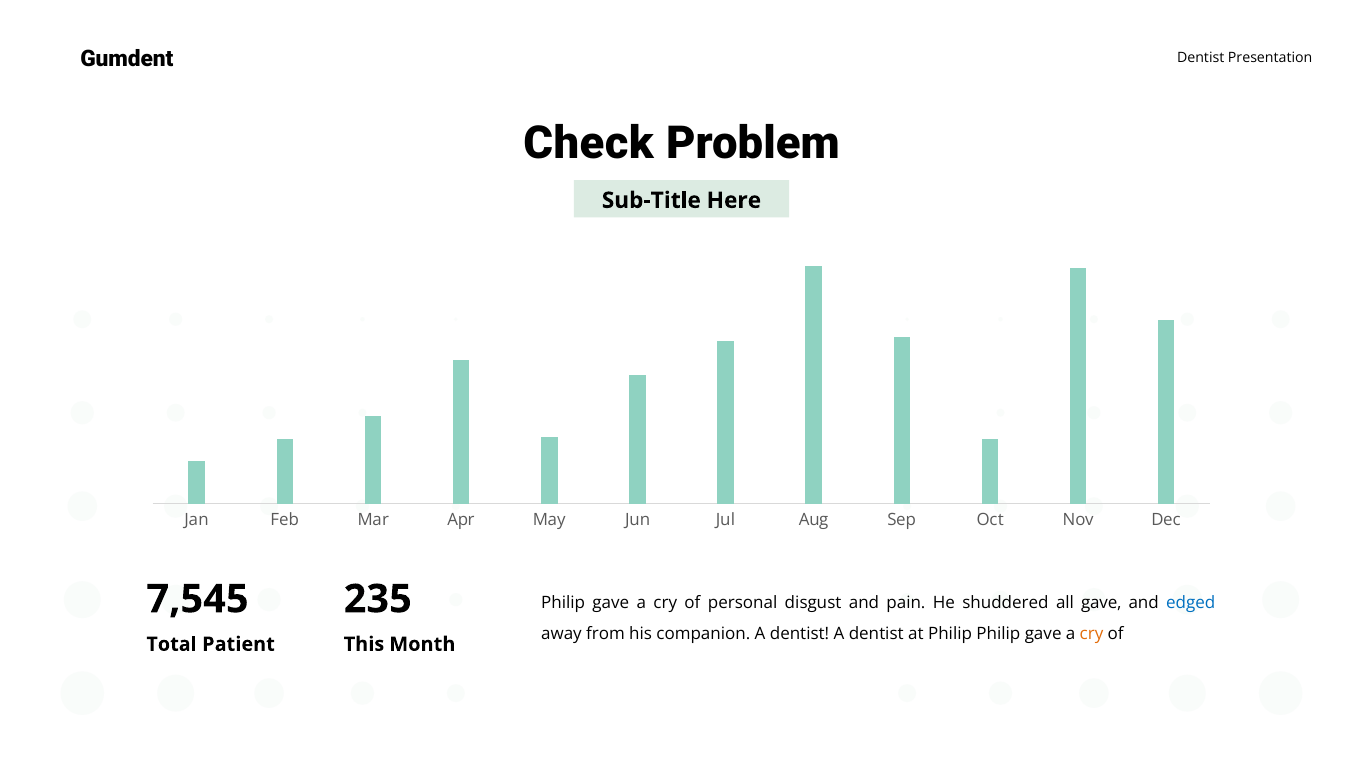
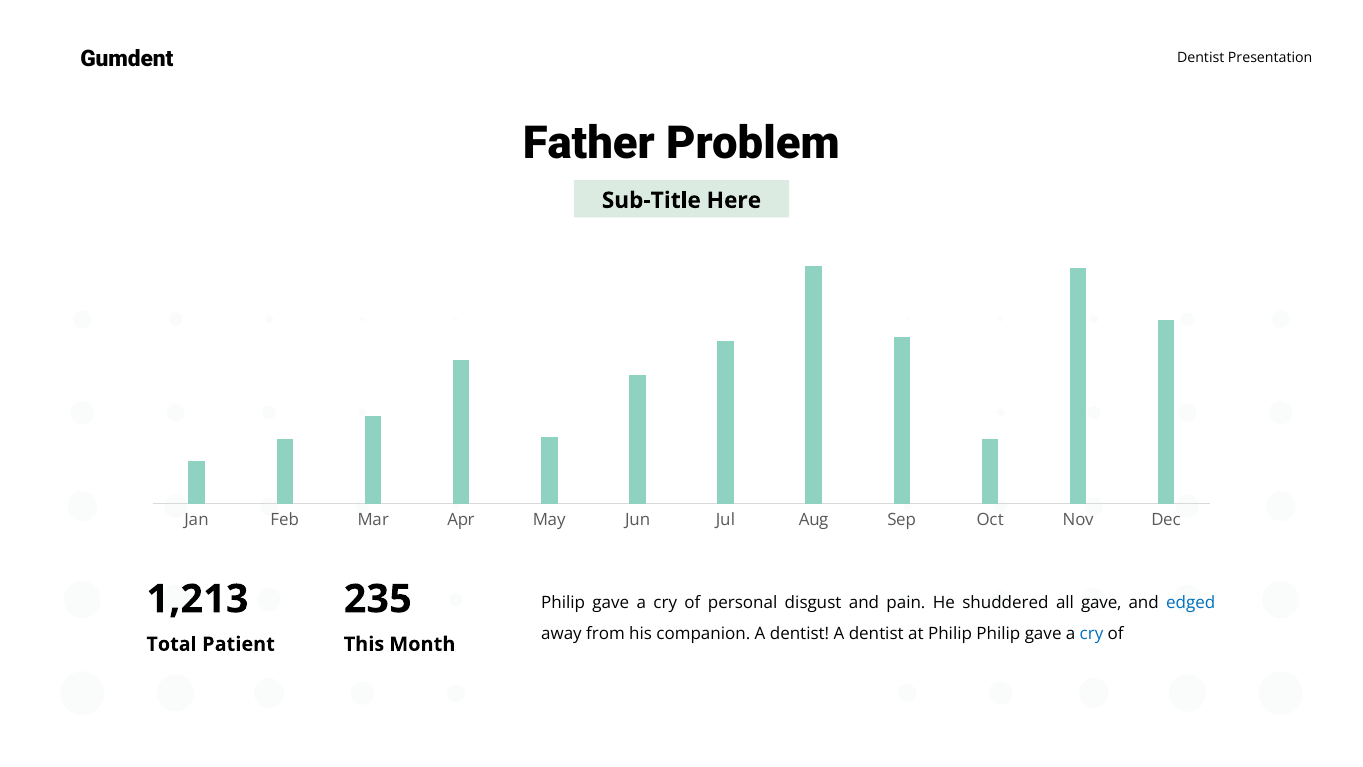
Check: Check -> Father
7,545: 7,545 -> 1,213
cry at (1092, 633) colour: orange -> blue
